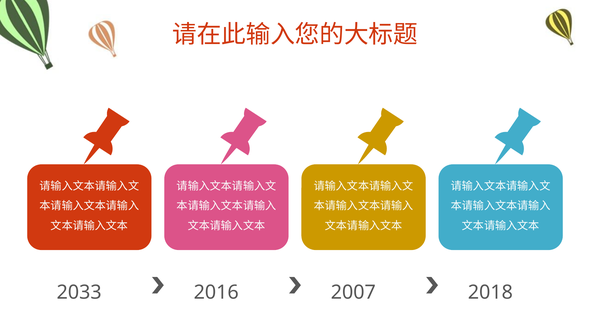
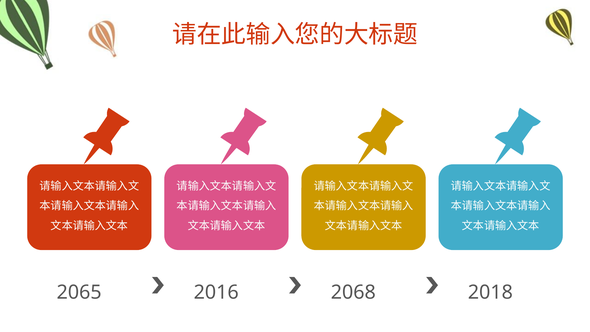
2033: 2033 -> 2065
2007: 2007 -> 2068
